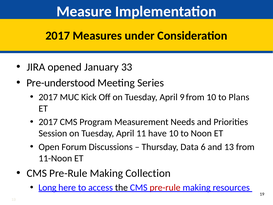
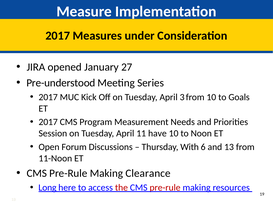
33: 33 -> 27
9: 9 -> 3
Plans: Plans -> Goals
Data: Data -> With
Collection: Collection -> Clearance
the colour: black -> red
